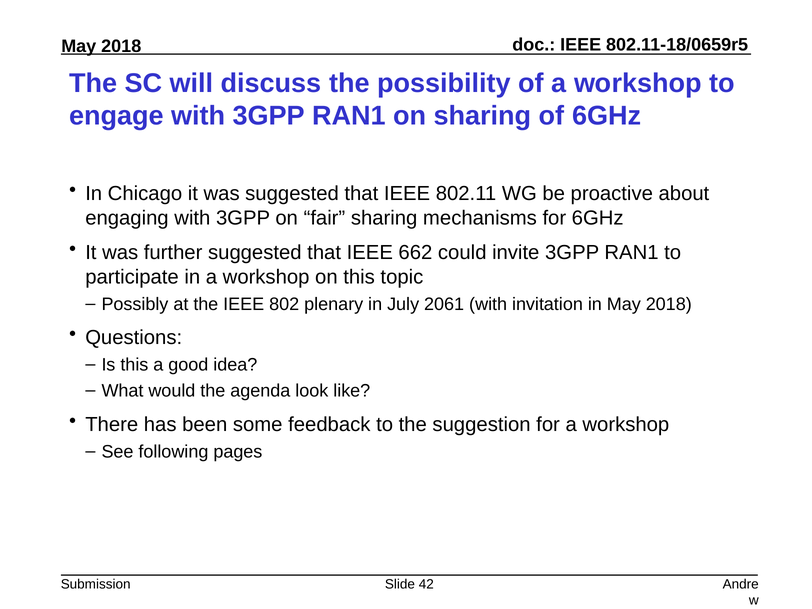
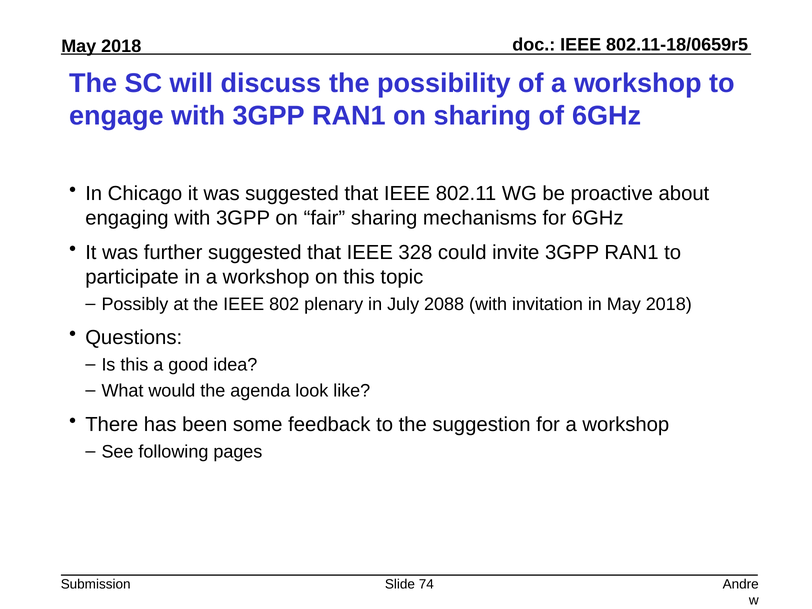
662: 662 -> 328
2061: 2061 -> 2088
42: 42 -> 74
